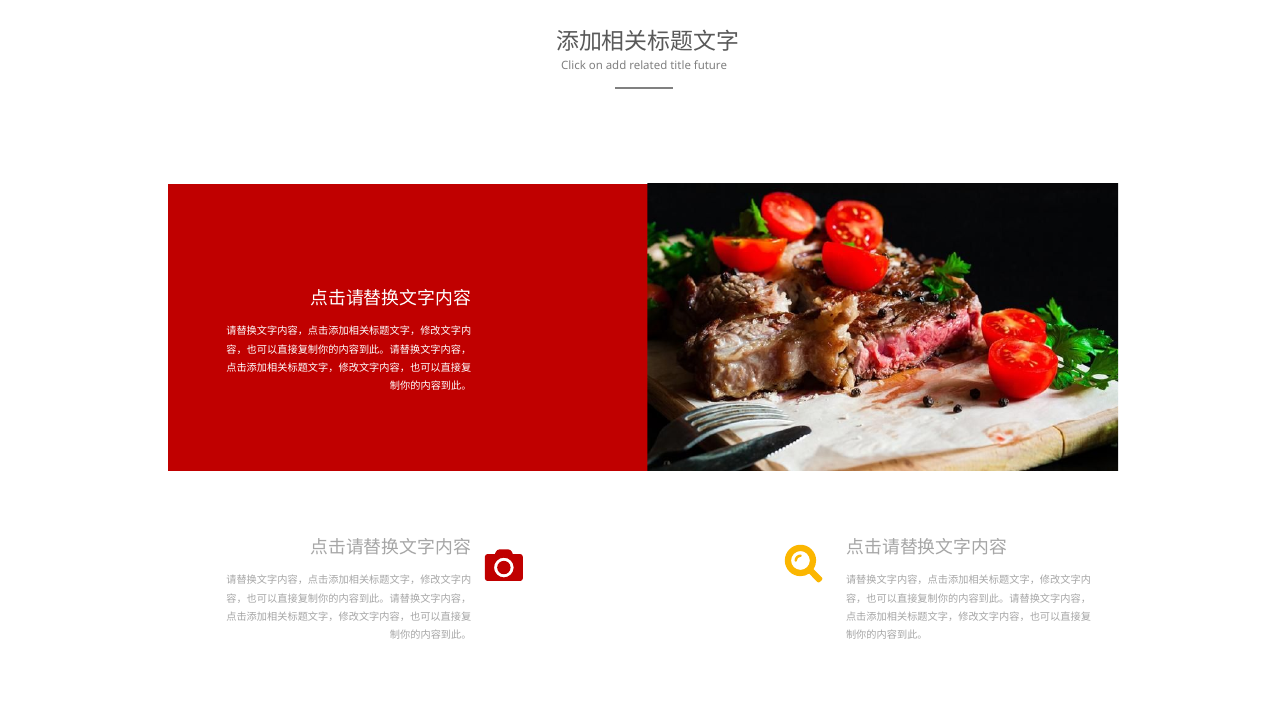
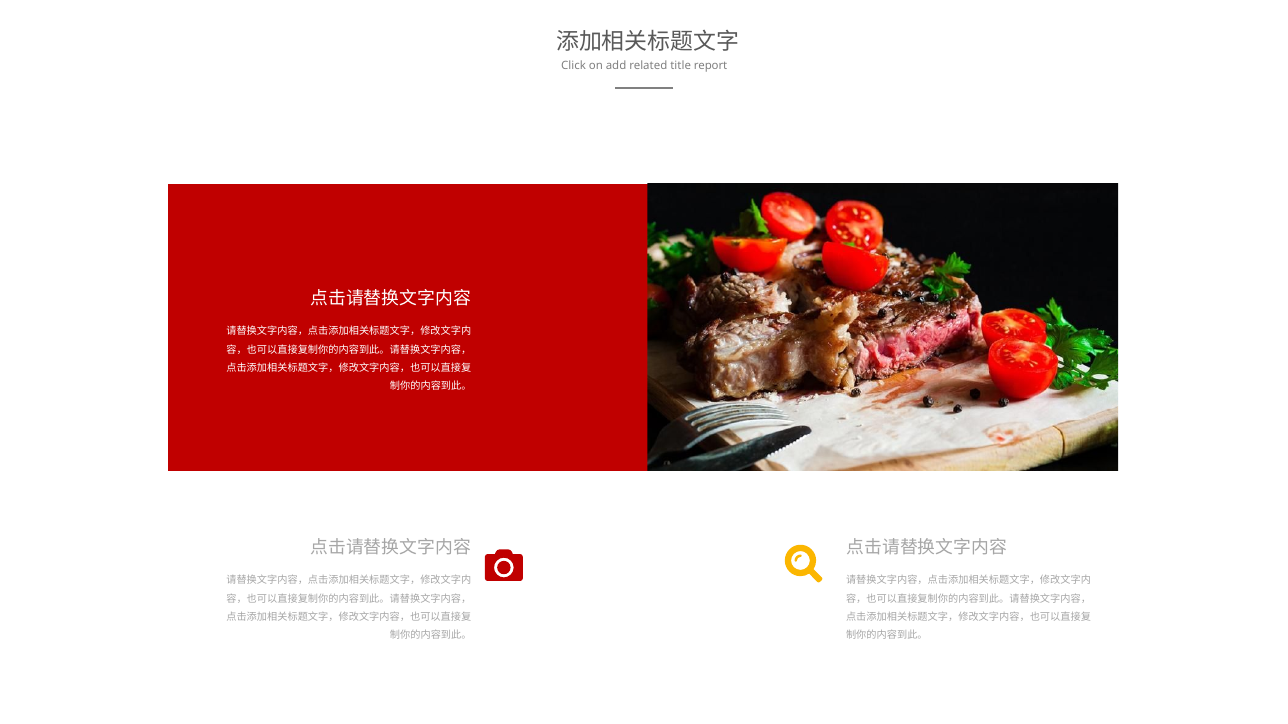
future: future -> report
